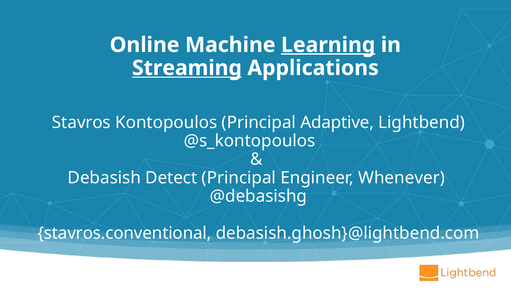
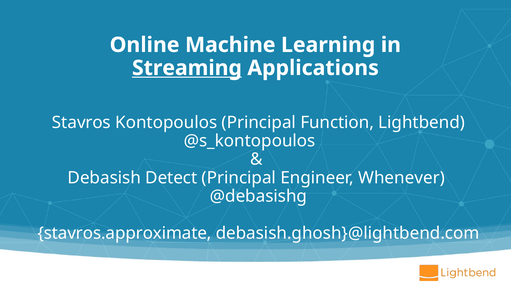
Learning underline: present -> none
Adaptive: Adaptive -> Function
stavros.conventional: stavros.conventional -> stavros.approximate
